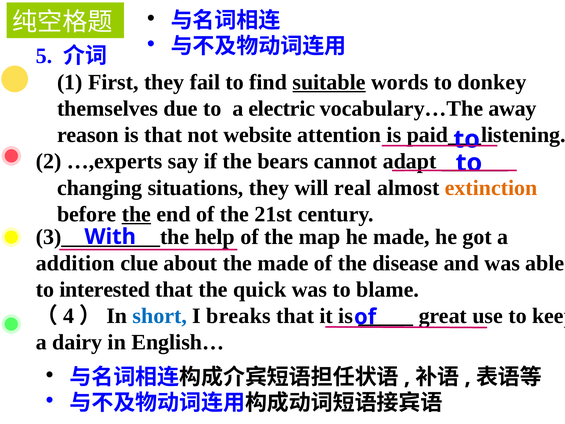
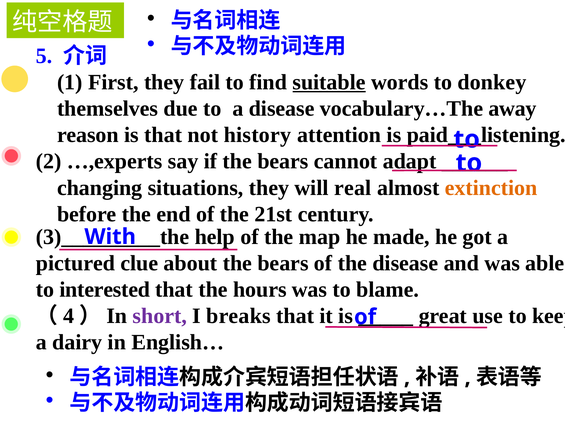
a electric: electric -> disease
website: website -> history
the at (136, 214) underline: present -> none
addition: addition -> pictured
about the made: made -> bears
quick: quick -> hours
short colour: blue -> purple
